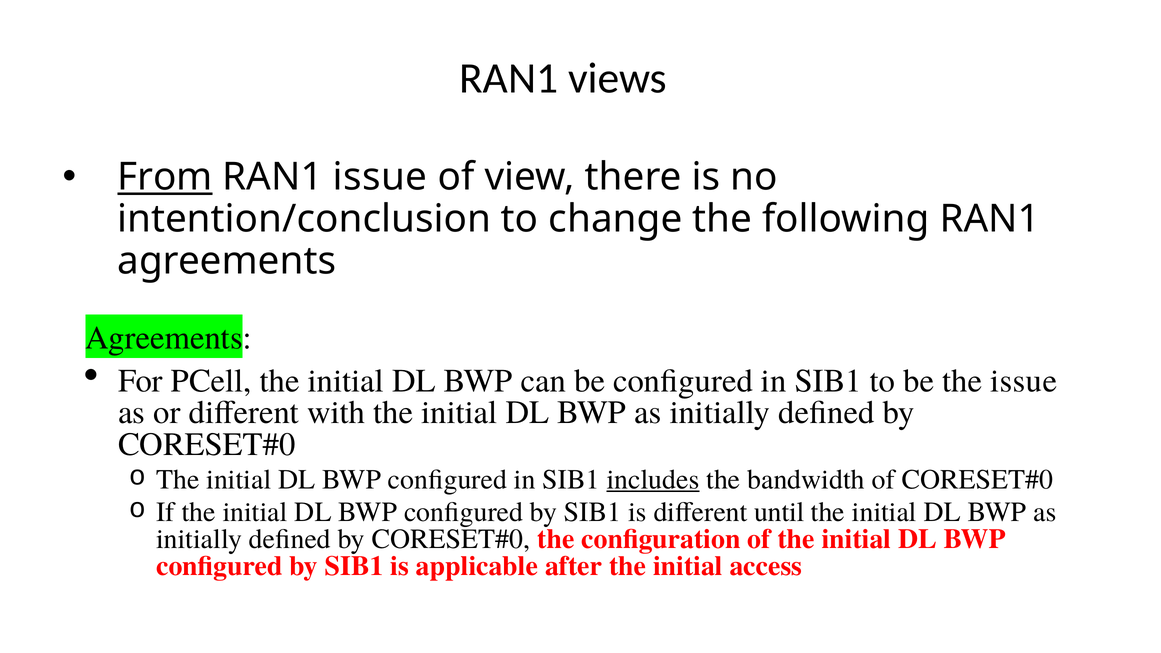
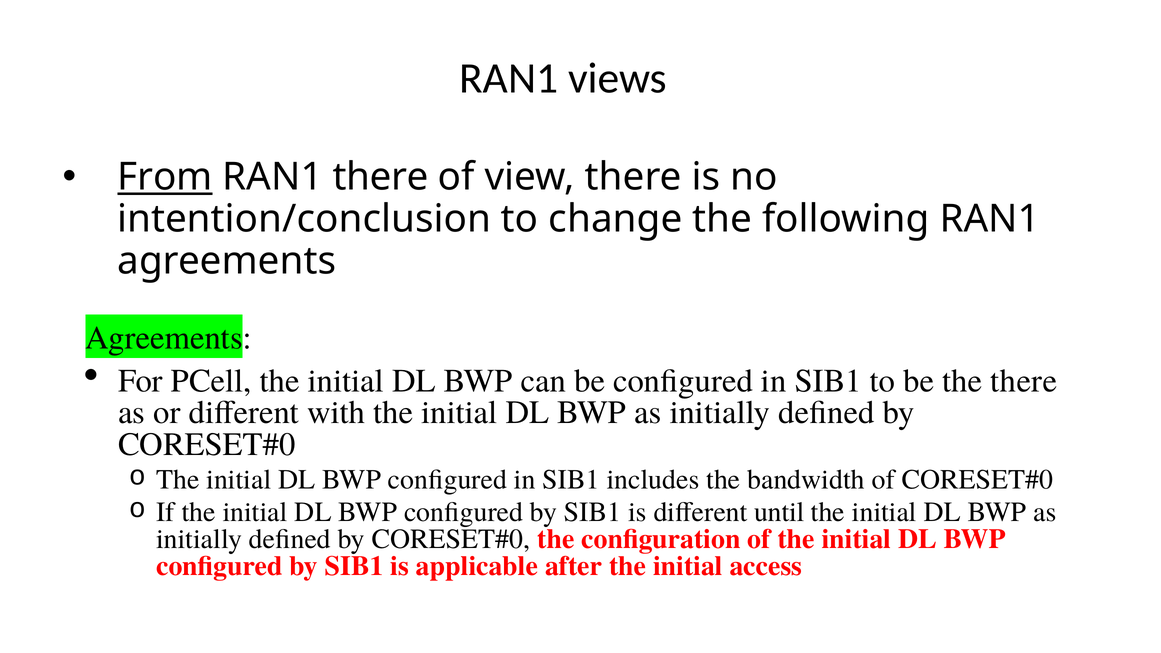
RAN1 issue: issue -> there
the issue: issue -> there
includes underline: present -> none
